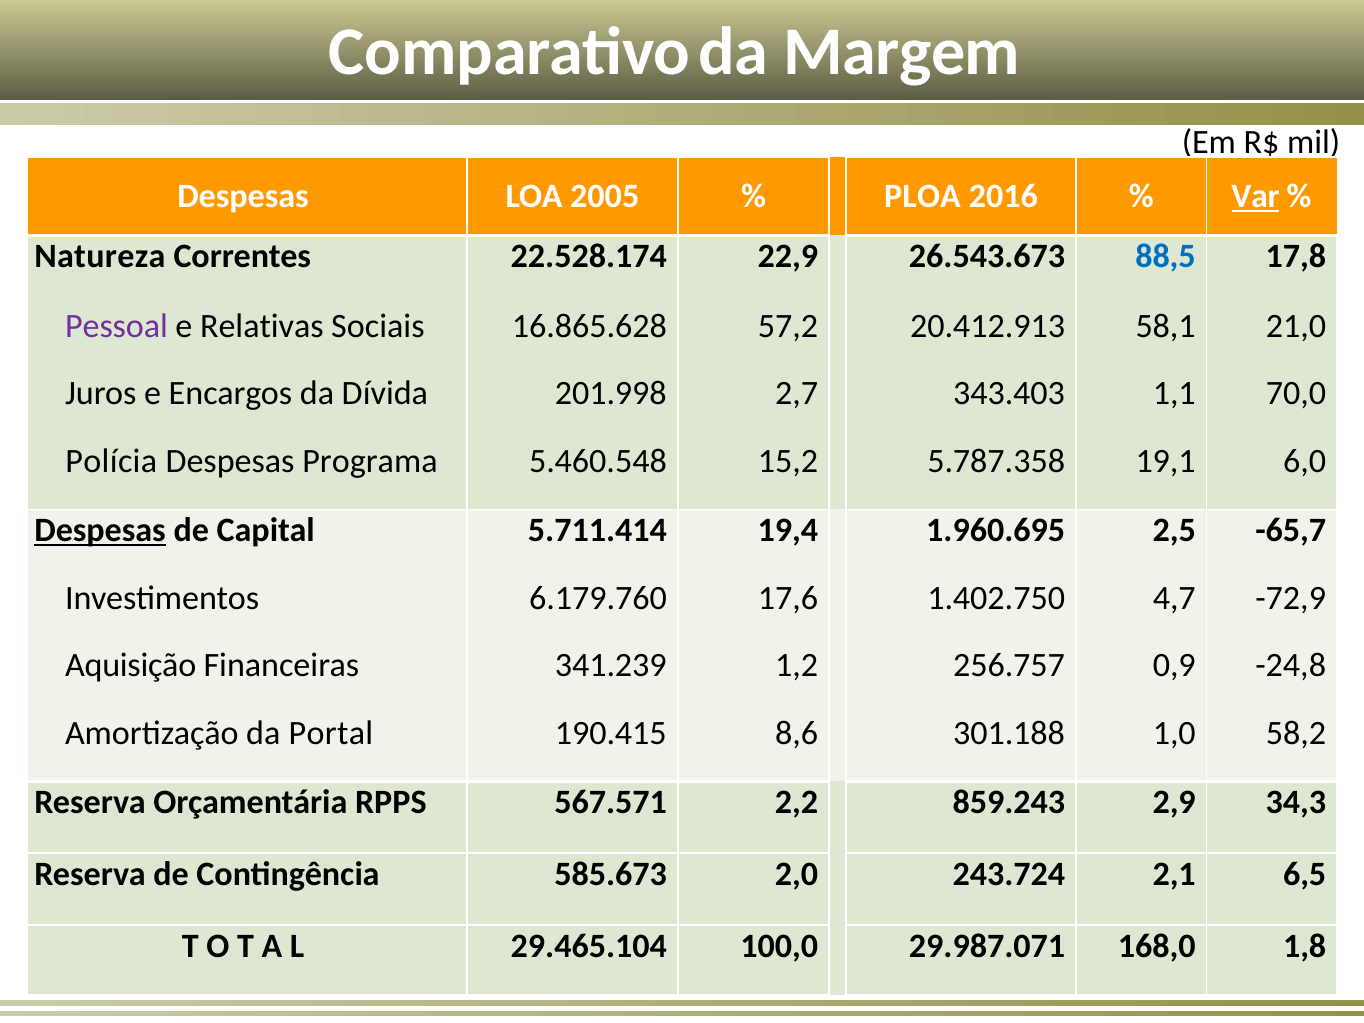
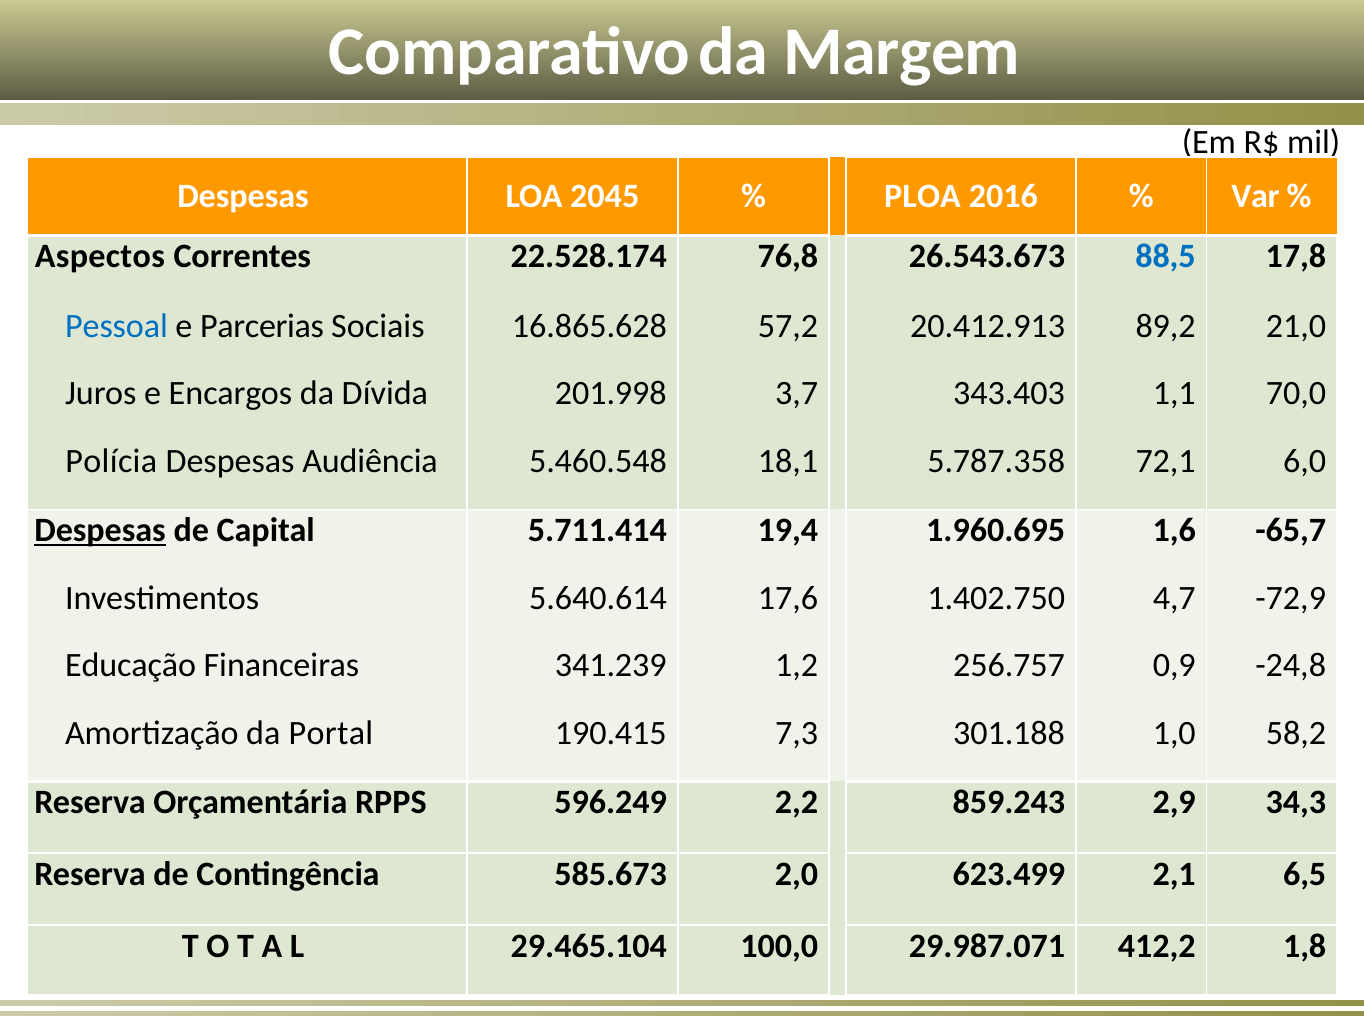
2005: 2005 -> 2045
Var underline: present -> none
Natureza: Natureza -> Aspectos
22,9: 22,9 -> 76,8
Pessoal colour: purple -> blue
Relativas: Relativas -> Parcerias
58,1: 58,1 -> 89,2
2,7: 2,7 -> 3,7
Programa: Programa -> Audiência
15,2: 15,2 -> 18,1
19,1: 19,1 -> 72,1
2,5: 2,5 -> 1,6
6.179.760: 6.179.760 -> 5.640.614
Aquisição: Aquisição -> Educação
8,6: 8,6 -> 7,3
567.571: 567.571 -> 596.249
243.724: 243.724 -> 623.499
168,0: 168,0 -> 412,2
